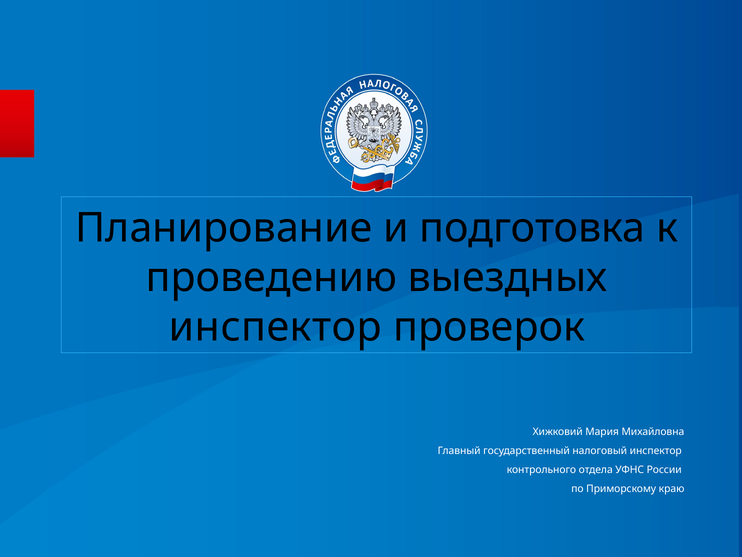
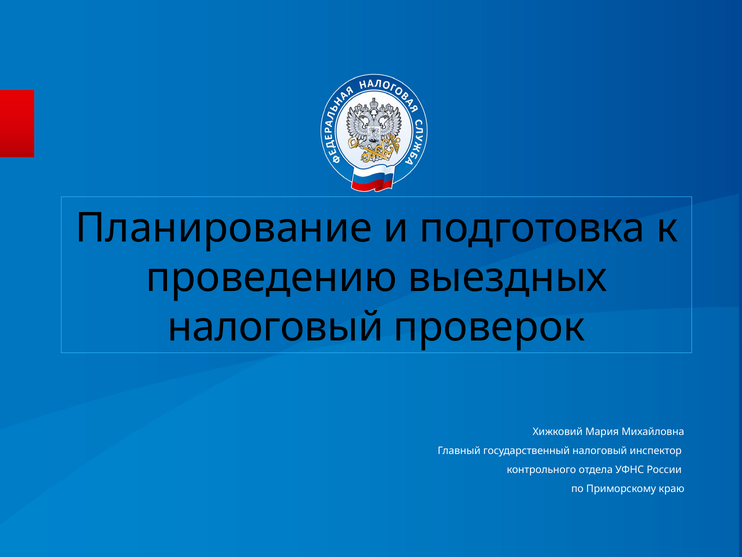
инспектор at (275, 327): инспектор -> налоговый
